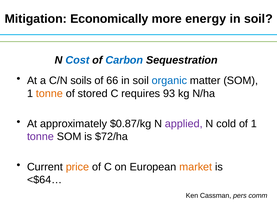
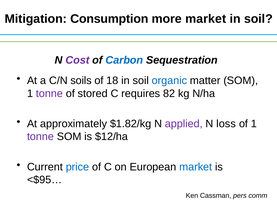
Economically: Economically -> Consumption
more energy: energy -> market
Cost colour: blue -> purple
66: 66 -> 18
tonne at (49, 93) colour: orange -> purple
93: 93 -> 82
$0.87/kg: $0.87/kg -> $1.82/kg
cold: cold -> loss
$72/ha: $72/ha -> $12/ha
price colour: orange -> blue
market at (196, 167) colour: orange -> blue
<$64…: <$64… -> <$95…
